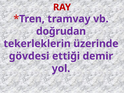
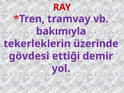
doğrudan: doğrudan -> bakımıyla
